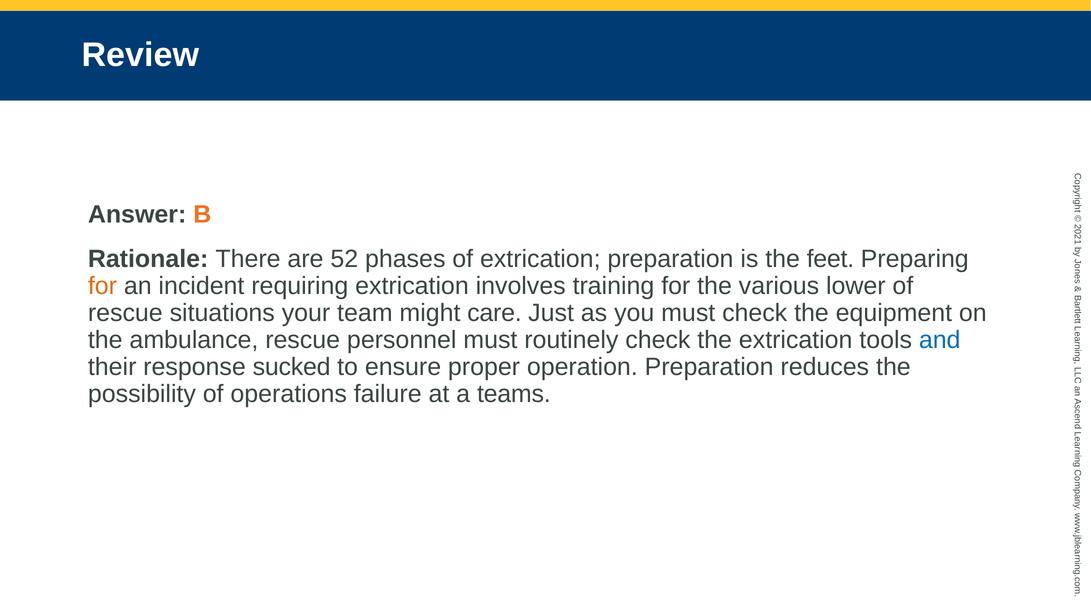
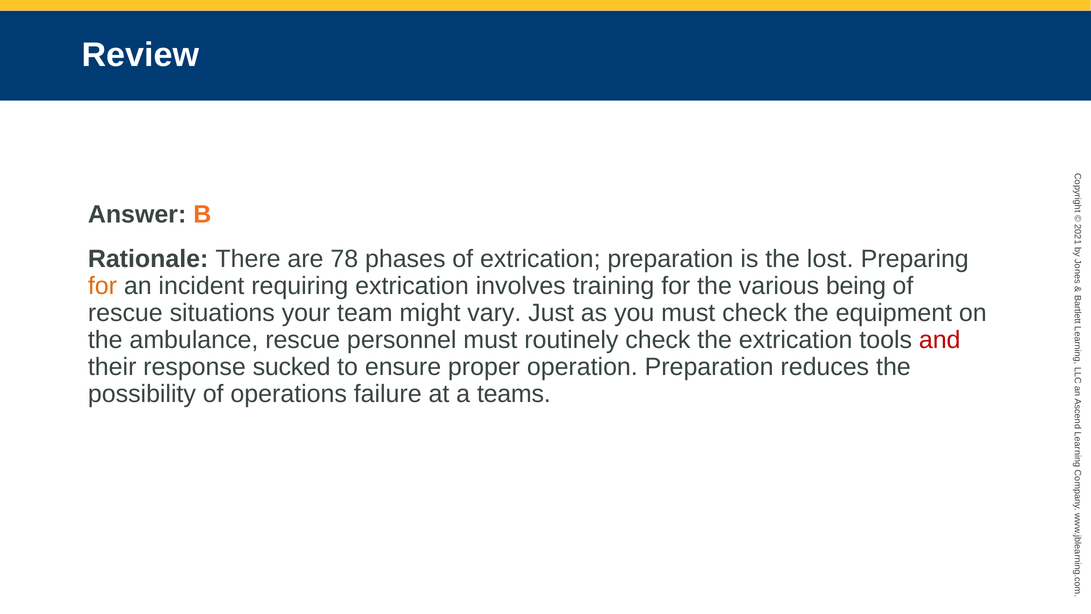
52: 52 -> 78
feet: feet -> lost
lower: lower -> being
care: care -> vary
and colour: blue -> red
